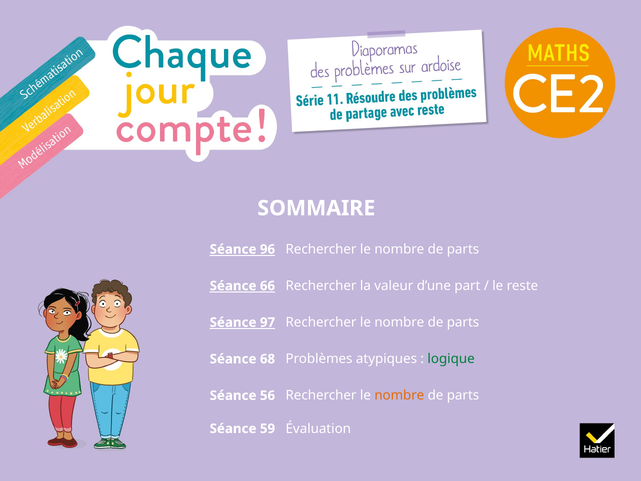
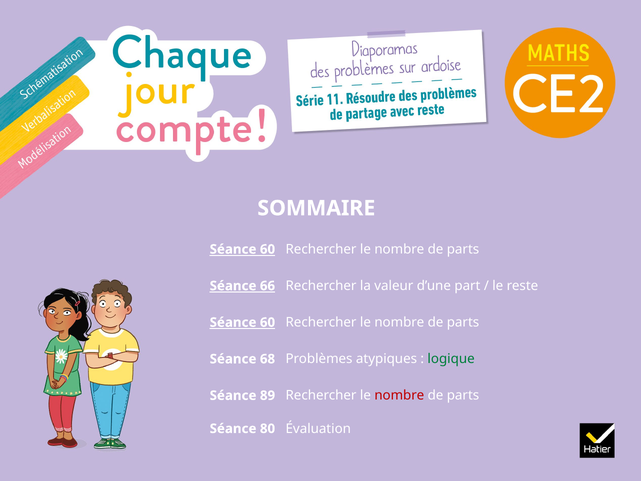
96 at (268, 249): 96 -> 60
97 at (268, 322): 97 -> 60
56: 56 -> 89
nombre at (399, 395) colour: orange -> red
59: 59 -> 80
